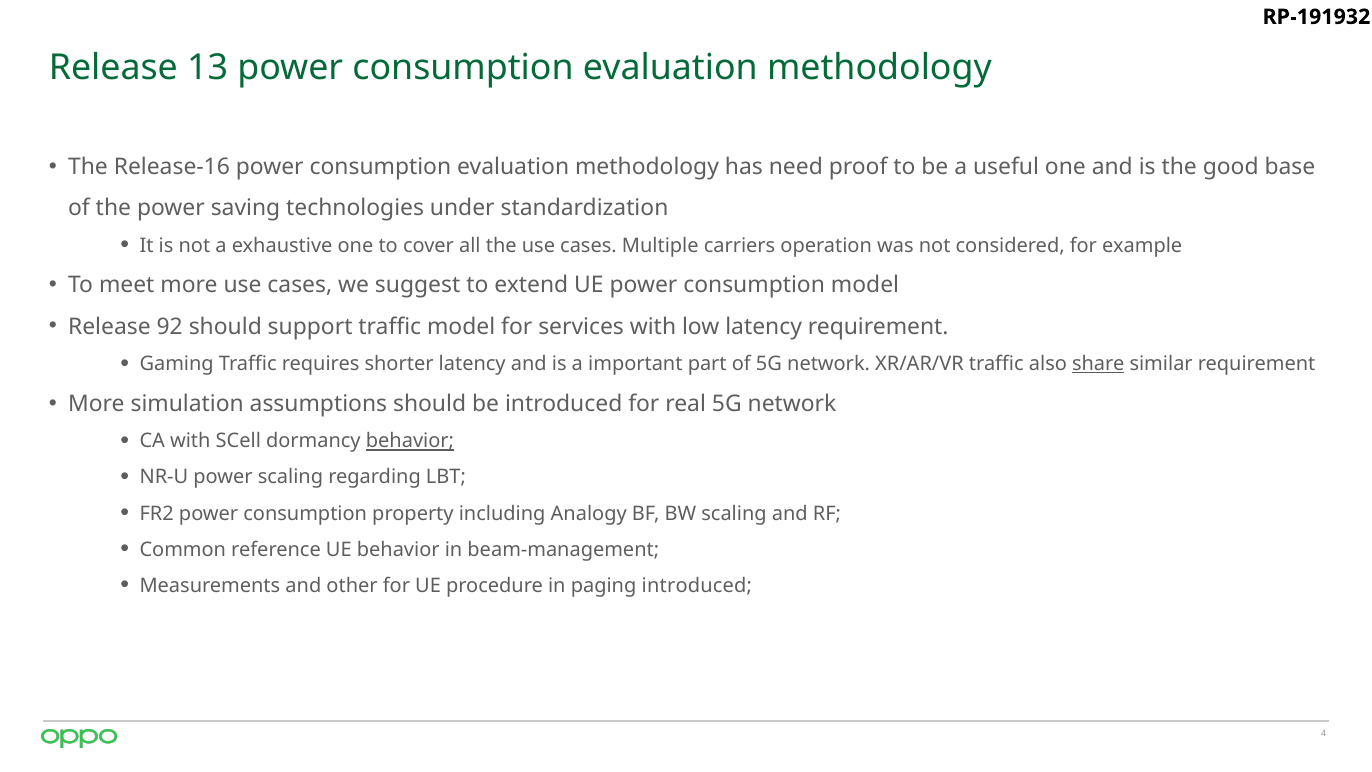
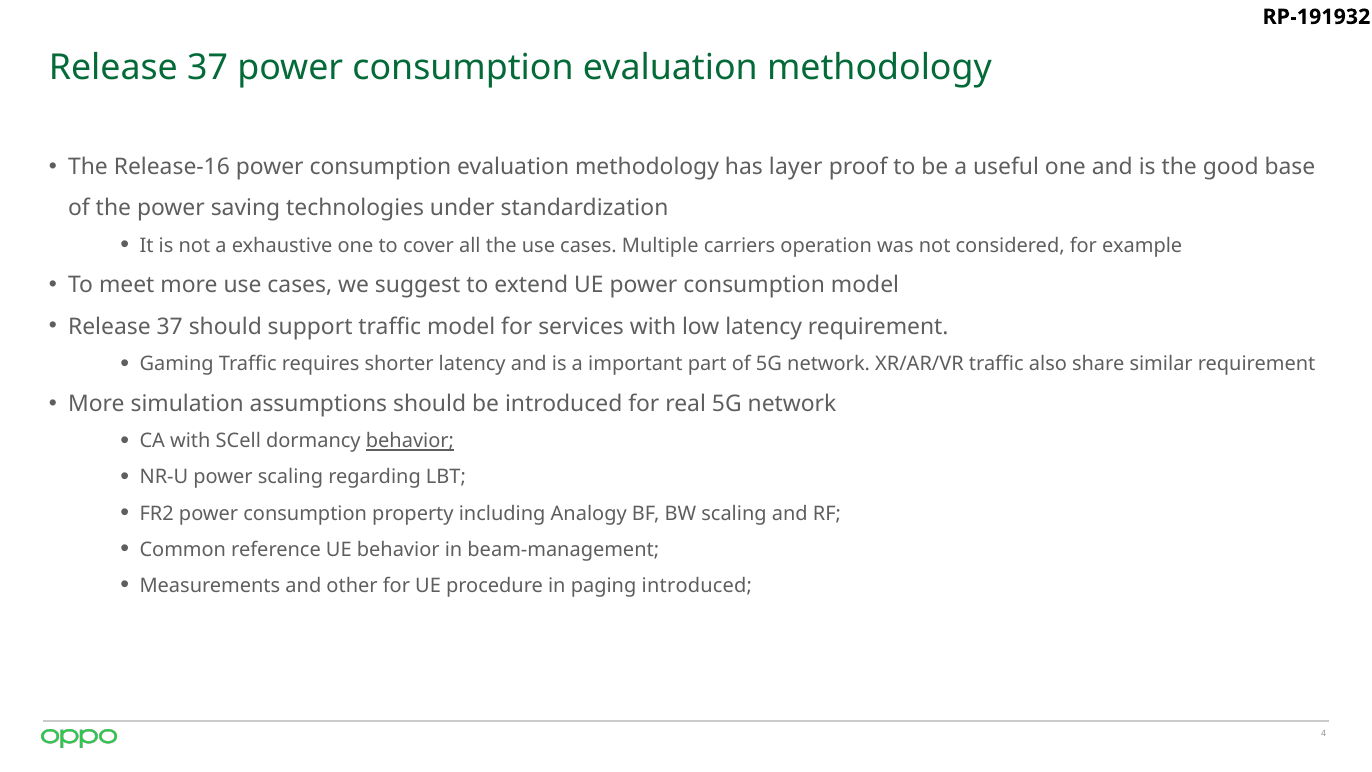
13 at (208, 68): 13 -> 37
need: need -> layer
92 at (170, 326): 92 -> 37
share underline: present -> none
